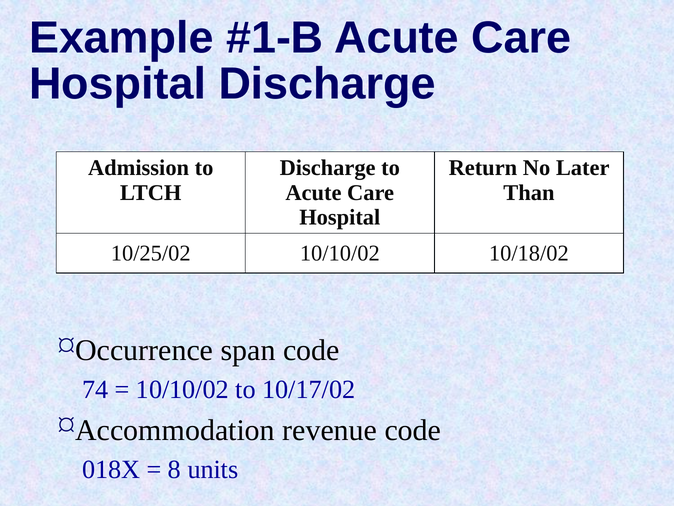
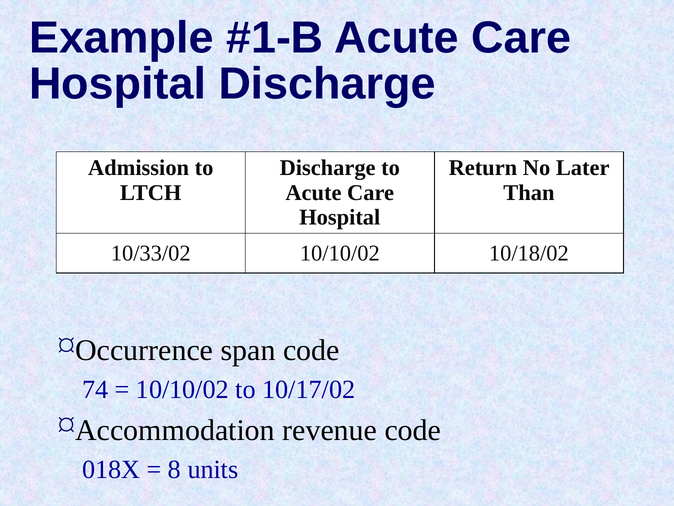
10/25/02: 10/25/02 -> 10/33/02
